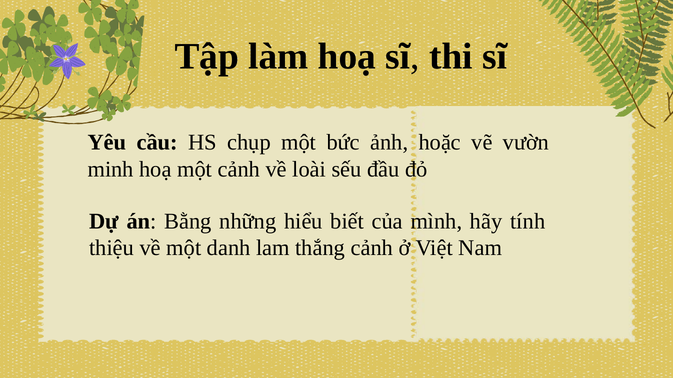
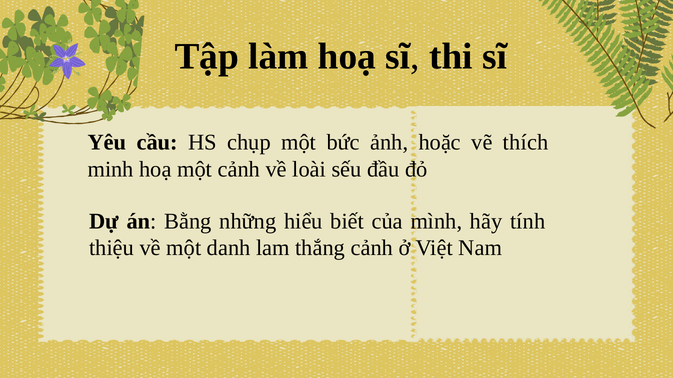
vườn: vườn -> thích
